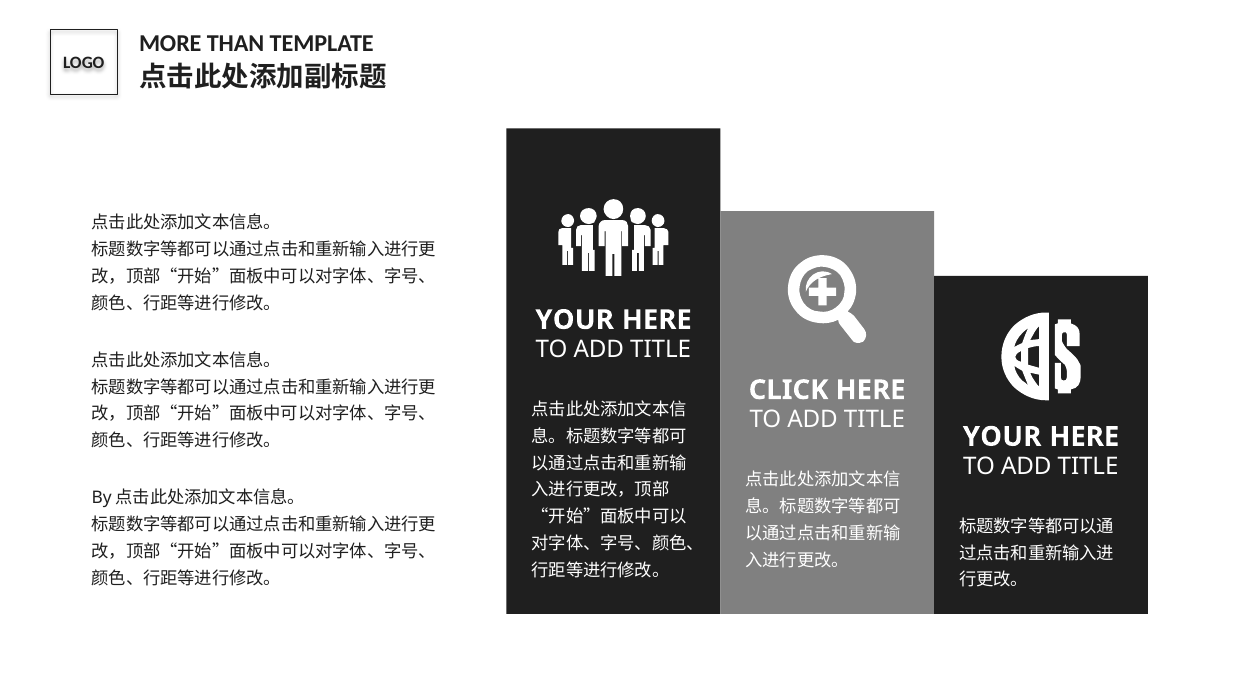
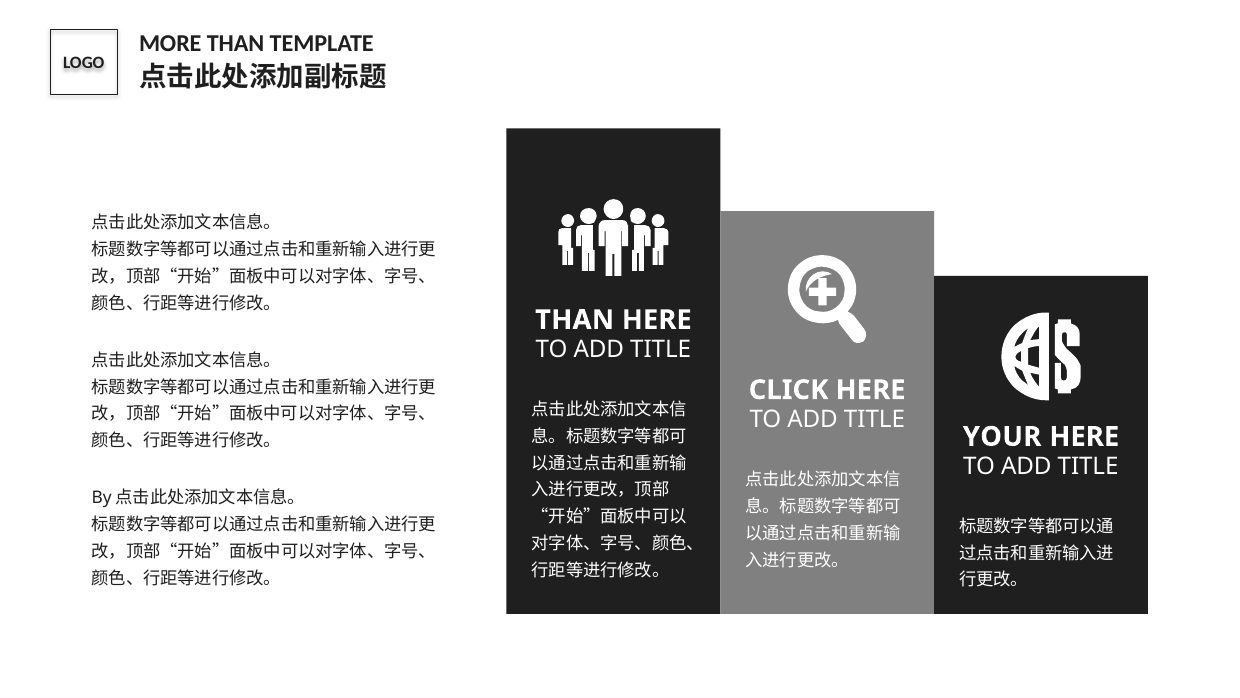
YOUR at (575, 320): YOUR -> THAN
